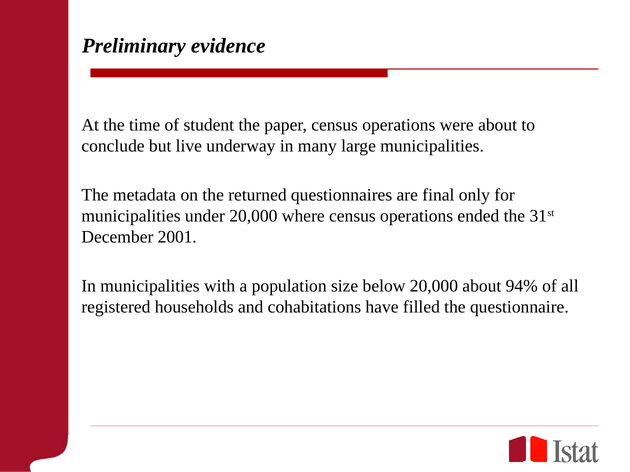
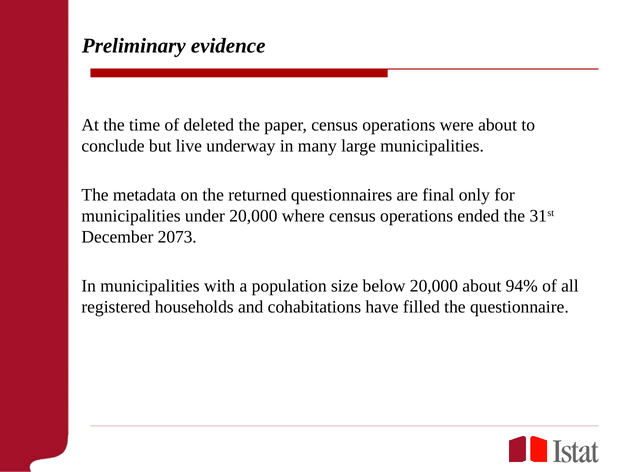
student: student -> deleted
2001: 2001 -> 2073
